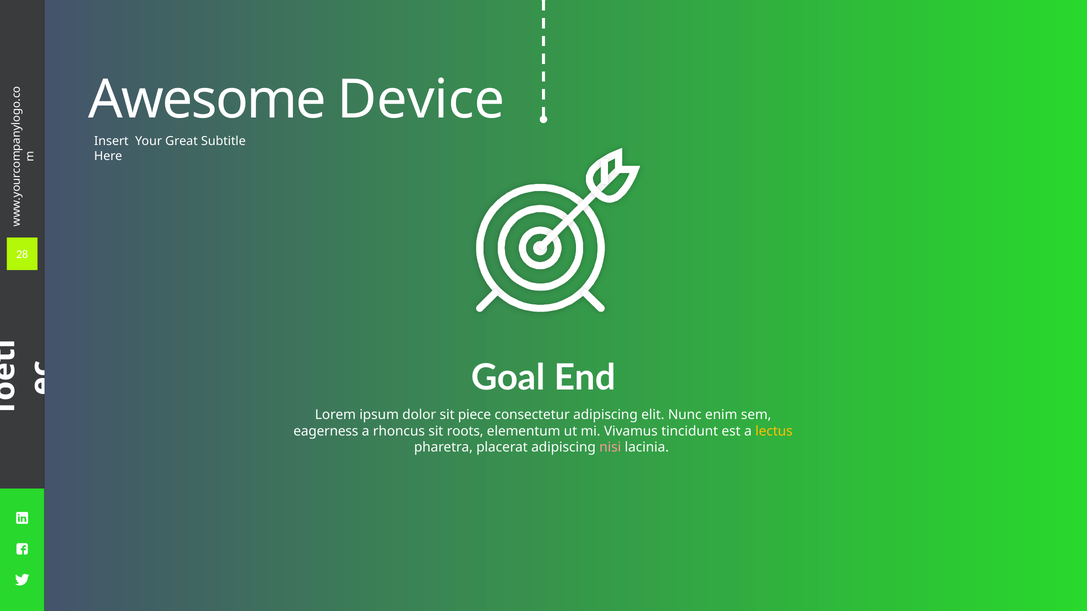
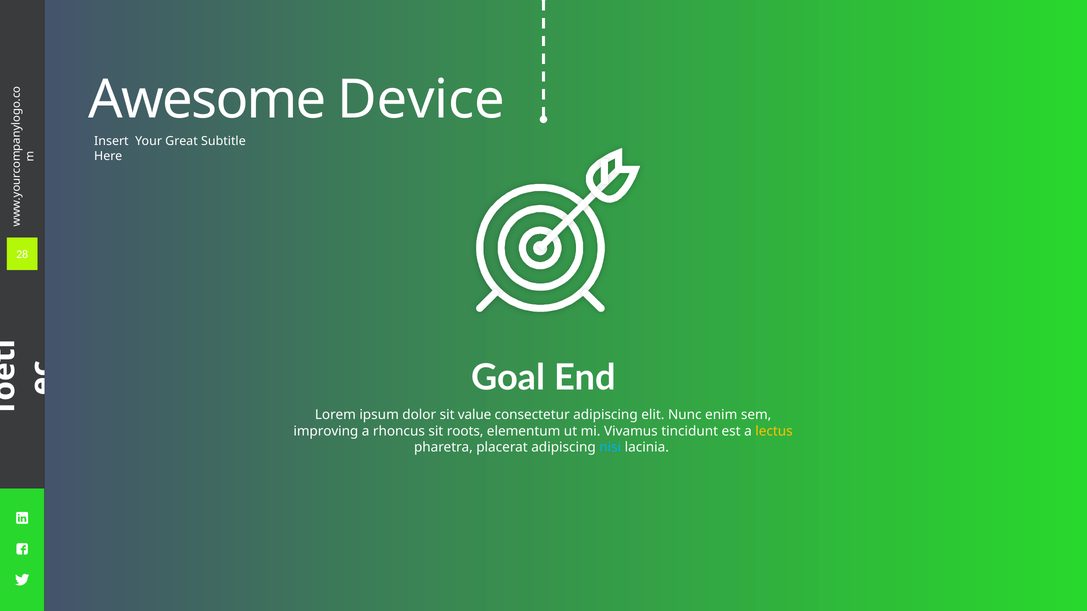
piece: piece -> value
eagerness: eagerness -> improving
nisi colour: pink -> light blue
